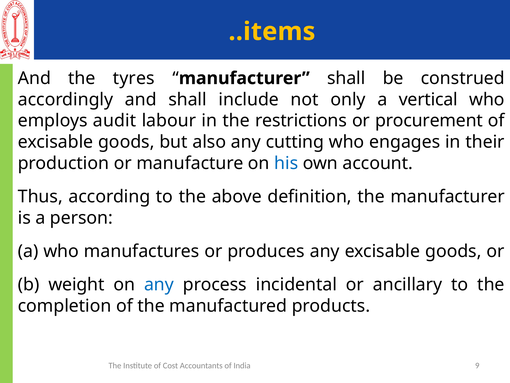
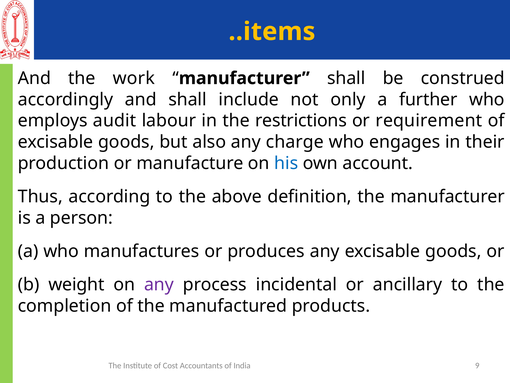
tyres: tyres -> work
vertical: vertical -> further
procurement: procurement -> requirement
cutting: cutting -> charge
any at (159, 284) colour: blue -> purple
